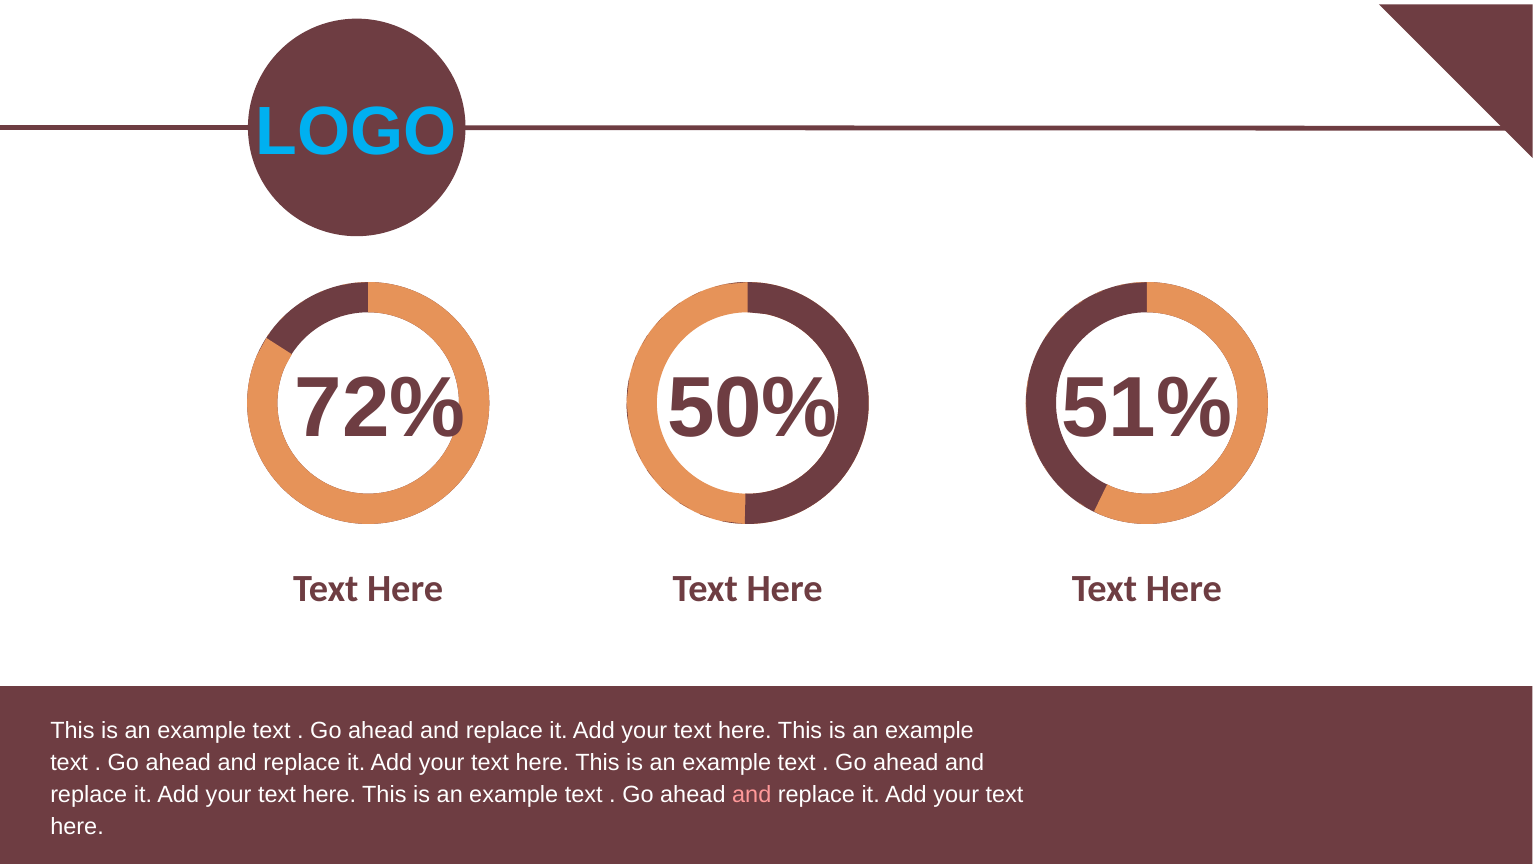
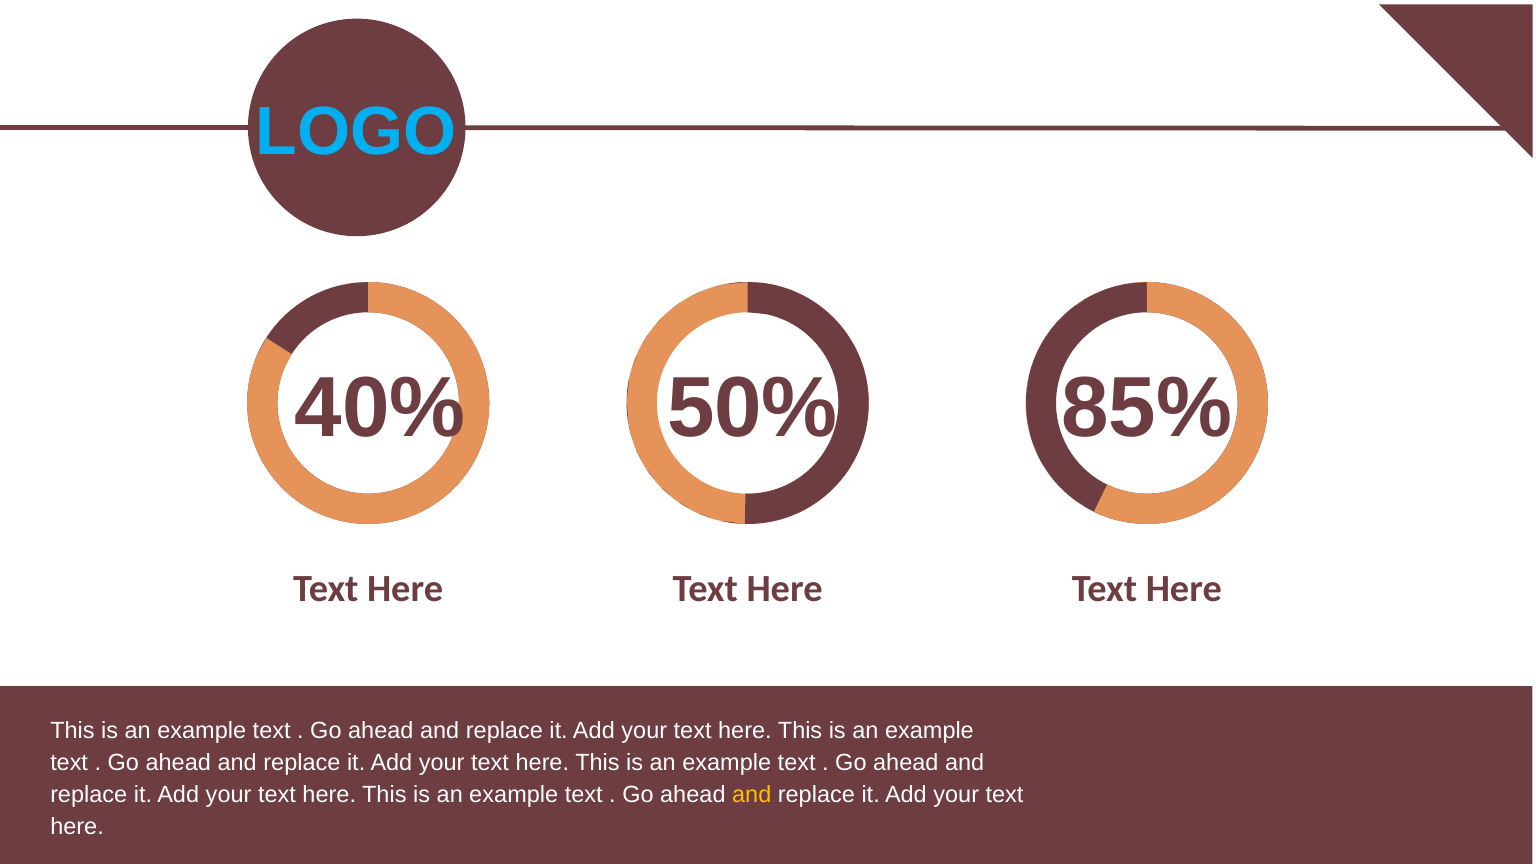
72%: 72% -> 40%
51%: 51% -> 85%
and at (752, 795) colour: pink -> yellow
